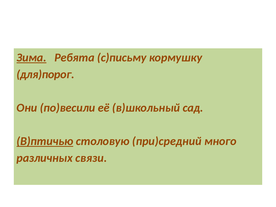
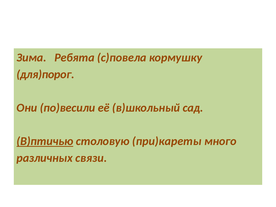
Зима underline: present -> none
с)письму: с)письму -> с)повела
при)средний: при)средний -> при)кареты
